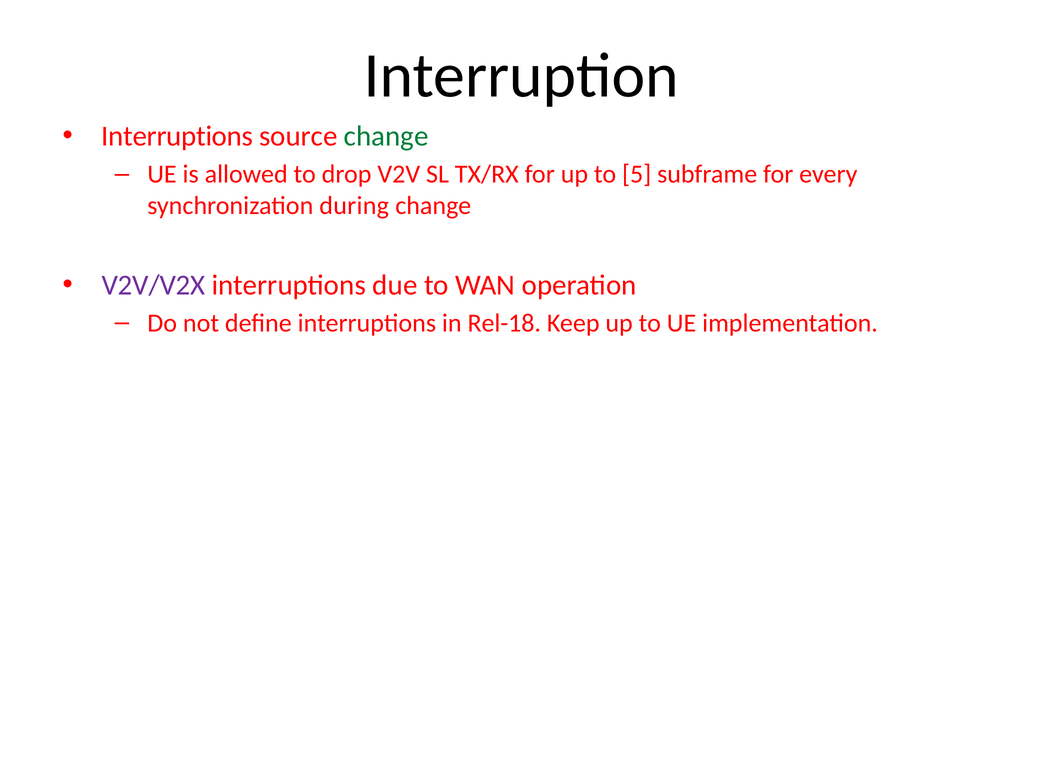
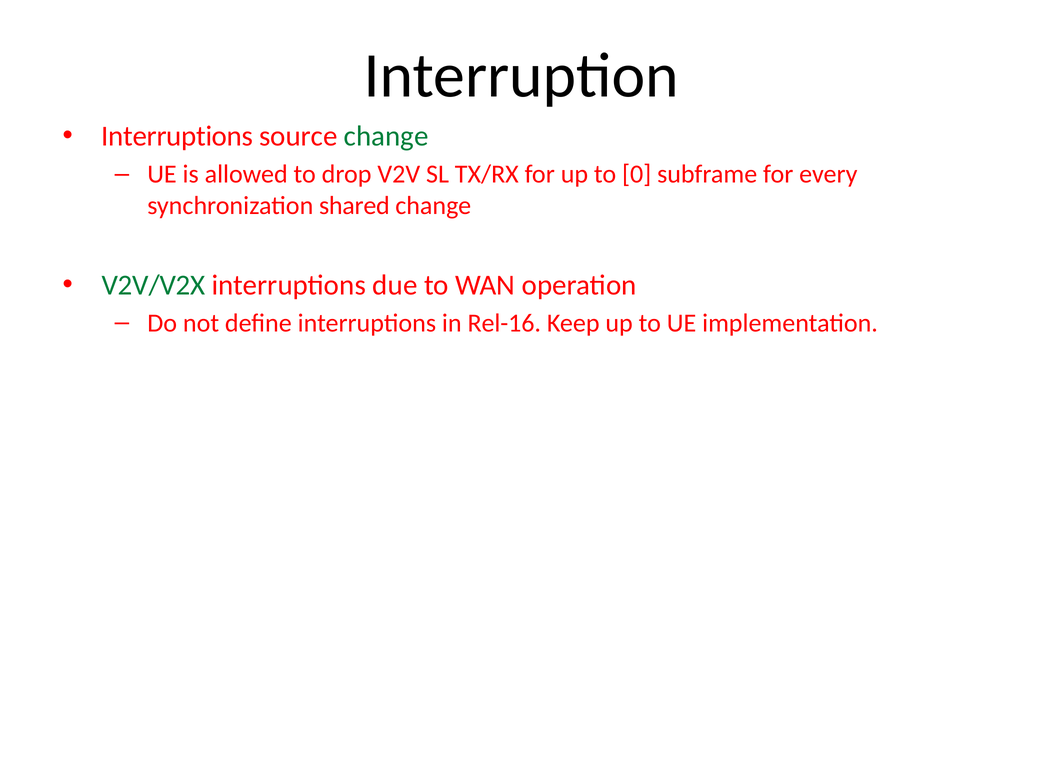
5: 5 -> 0
during: during -> shared
V2V/V2X colour: purple -> green
Rel-18: Rel-18 -> Rel-16
